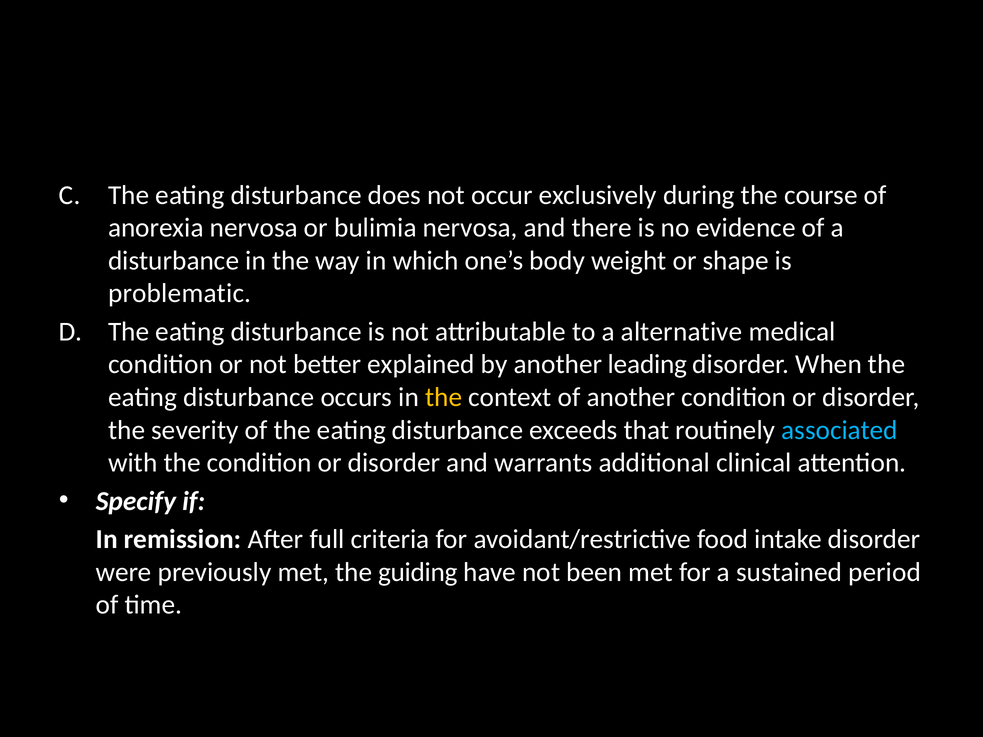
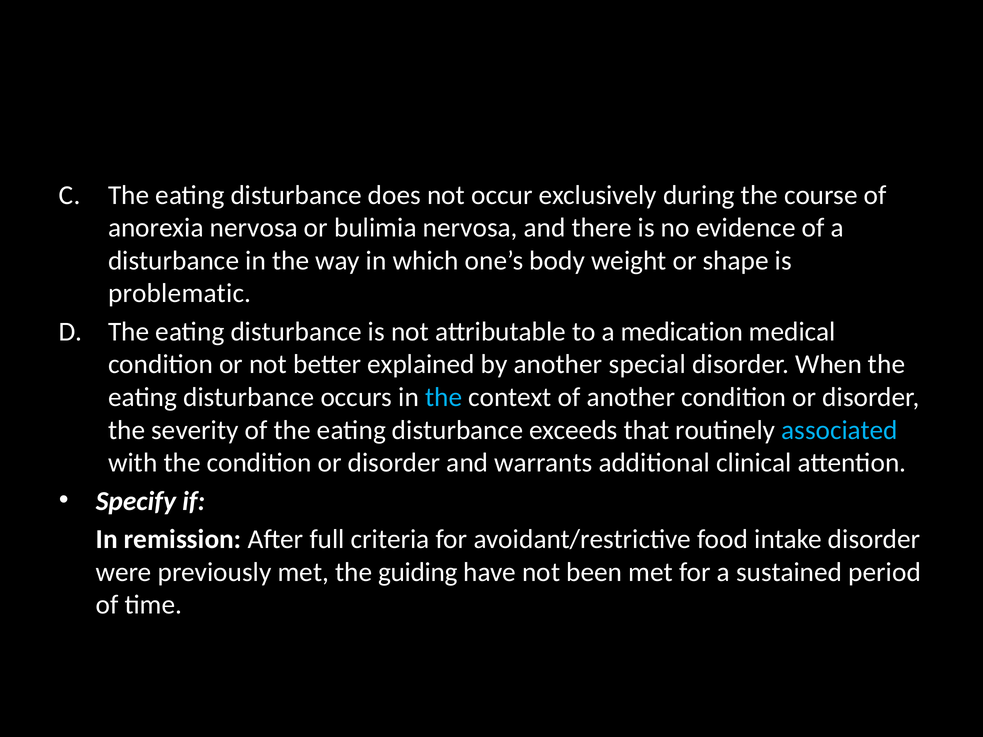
alternative: alternative -> medication
leading: leading -> special
the at (444, 397) colour: yellow -> light blue
